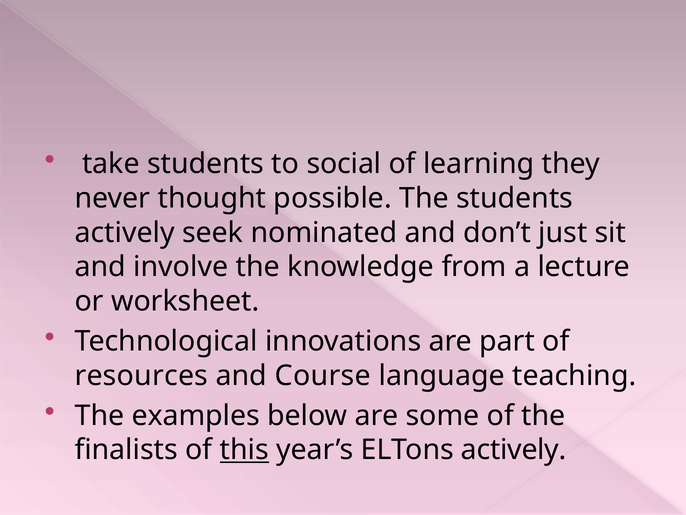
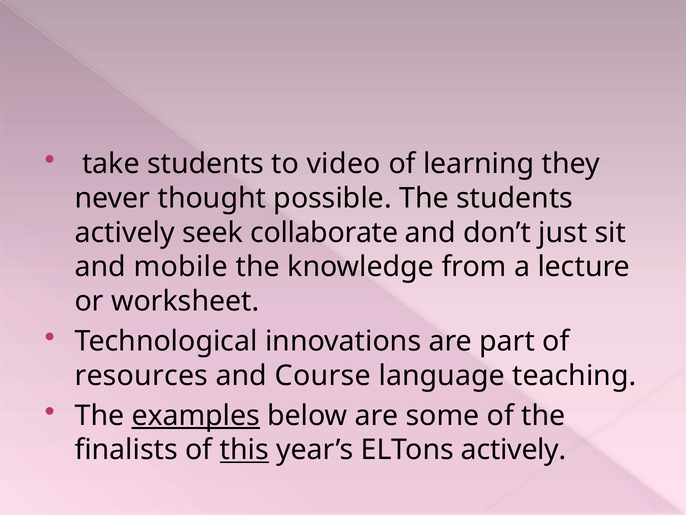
social: social -> video
nominated: nominated -> collaborate
involve: involve -> mobile
examples underline: none -> present
